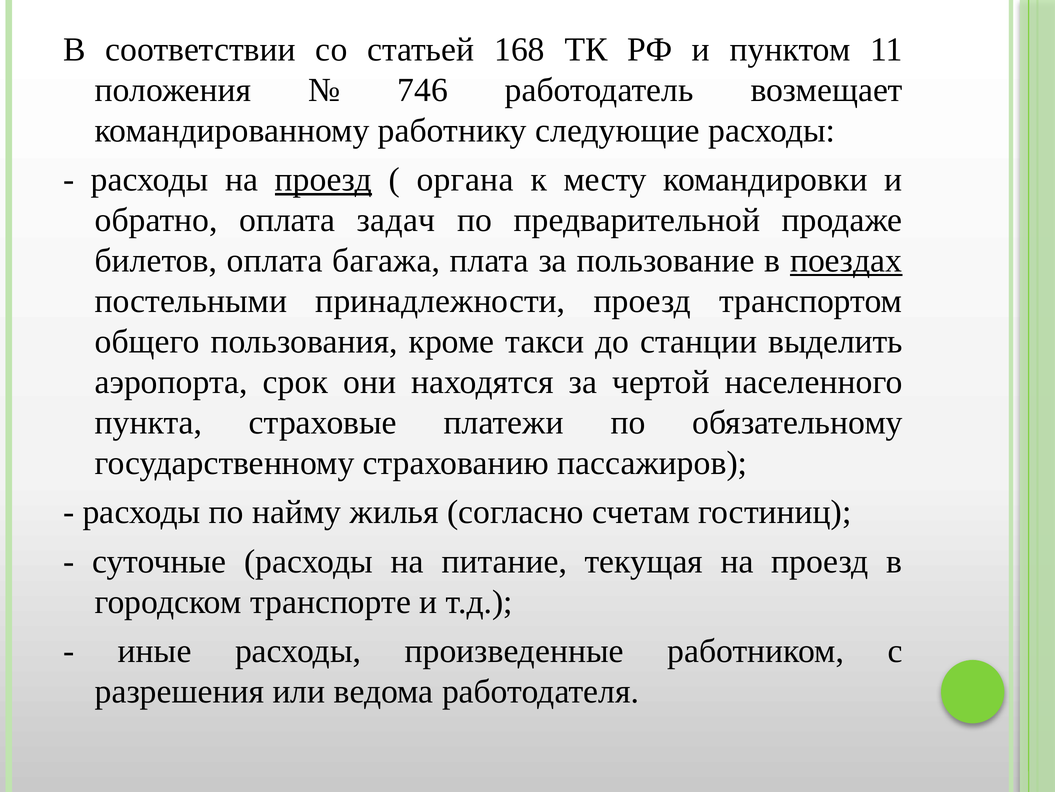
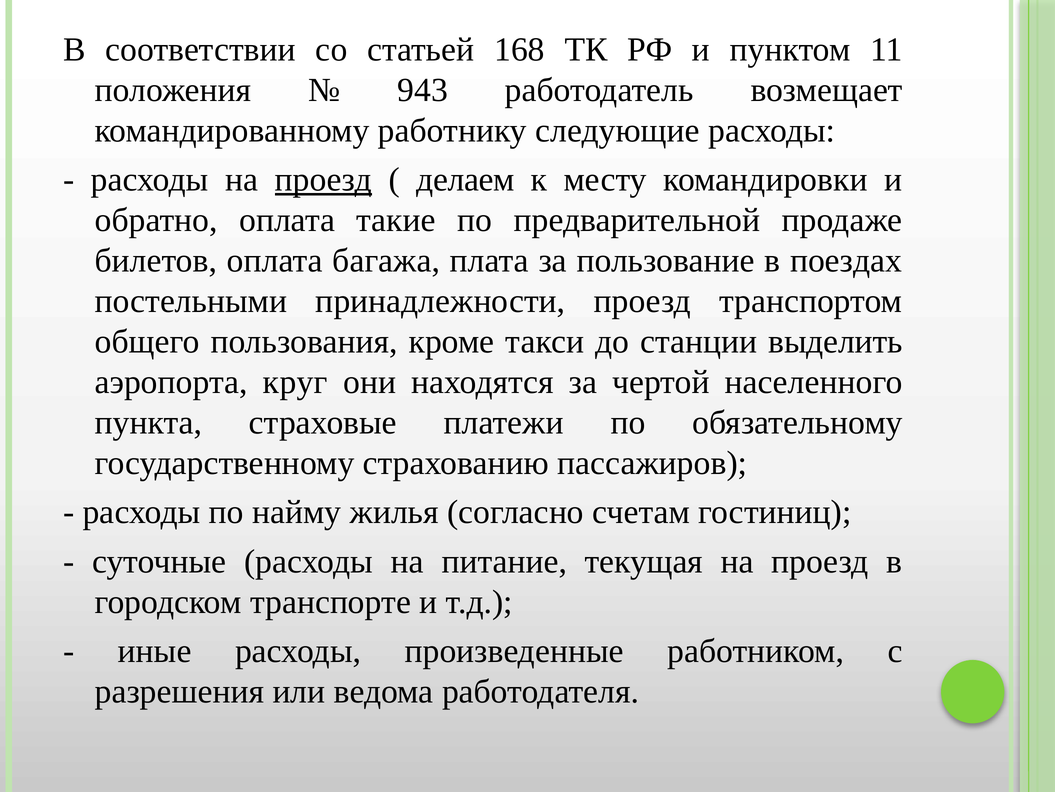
746: 746 -> 943
органа: органа -> делаем
задач: задач -> такие
поездах underline: present -> none
срок: срок -> круг
